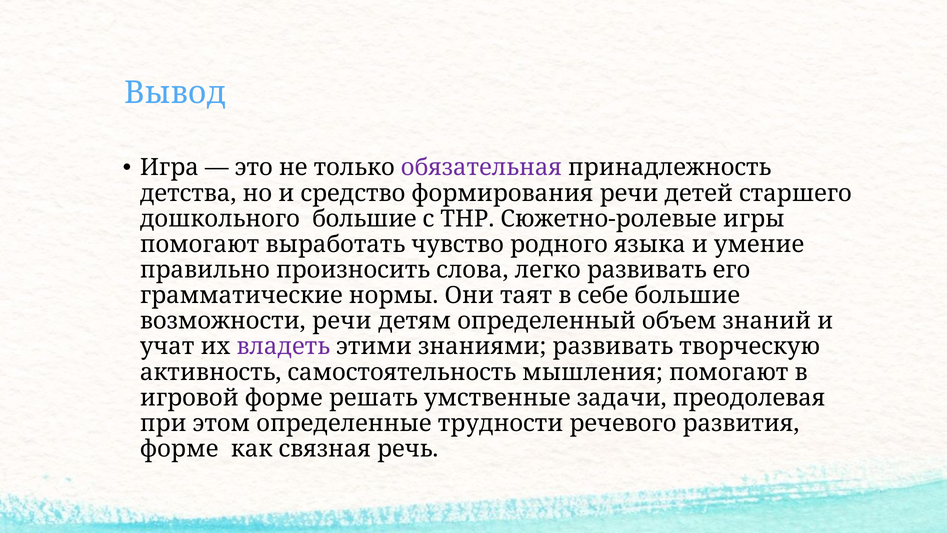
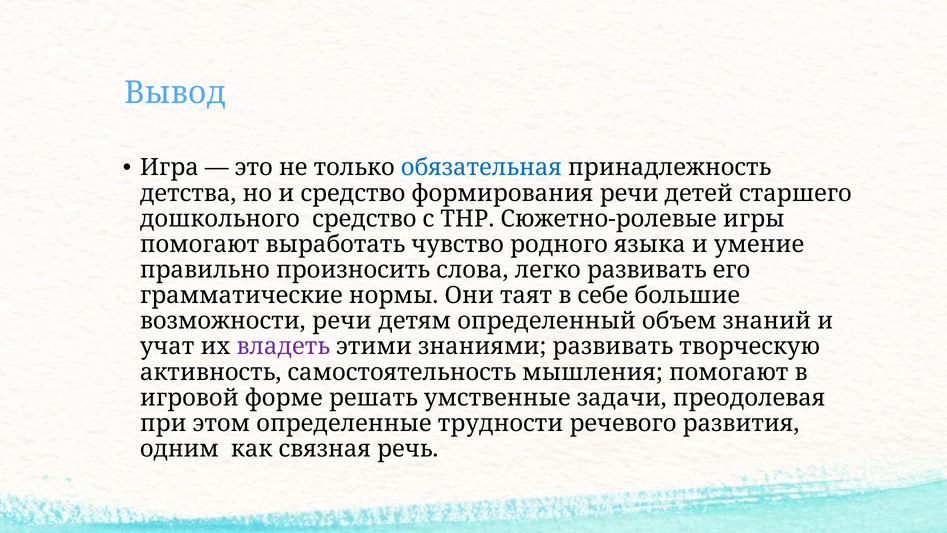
обязательная colour: purple -> blue
дошкольного большие: большие -> средство
форме at (179, 449): форме -> одним
